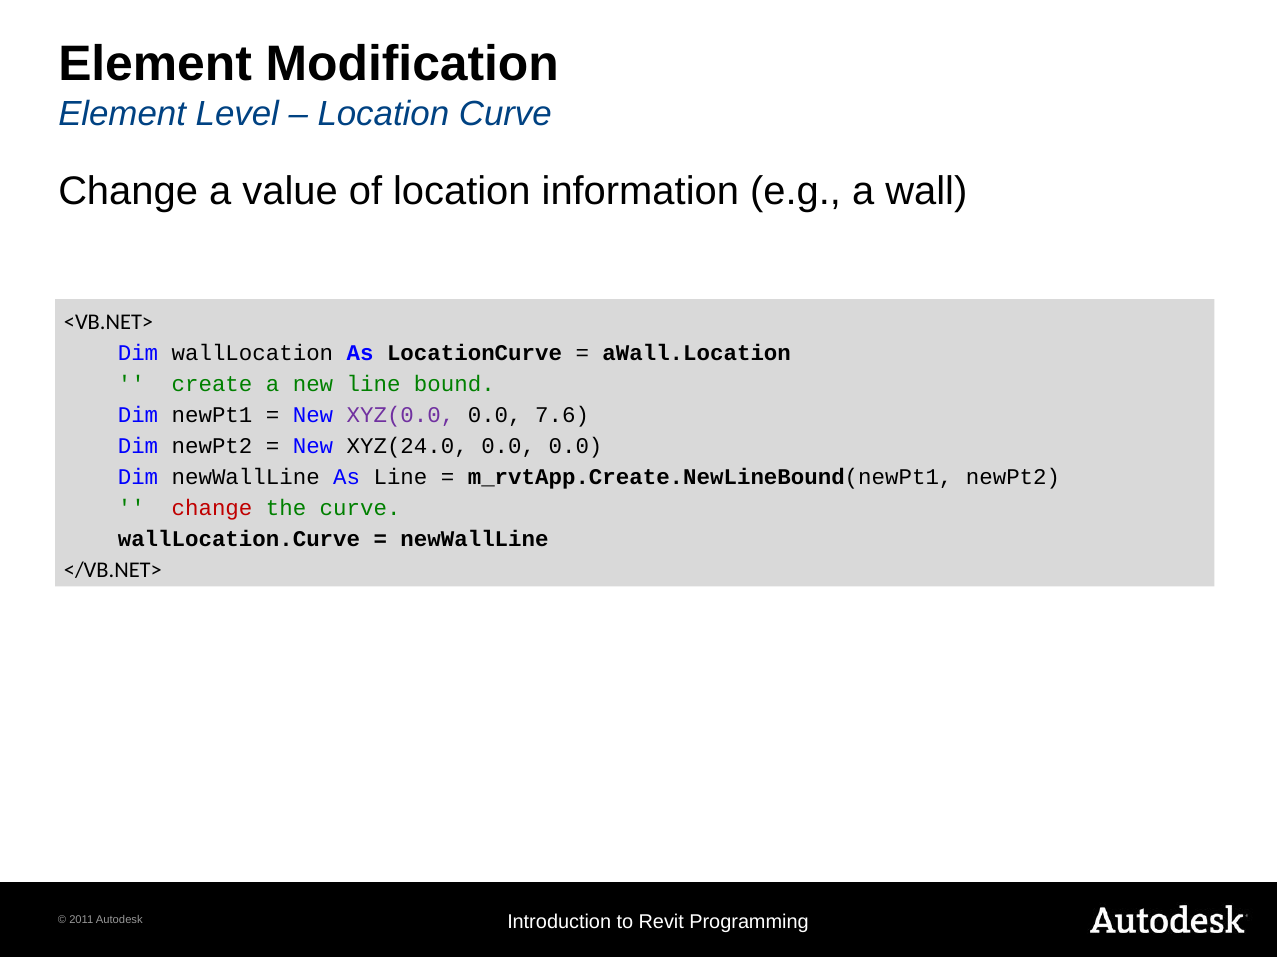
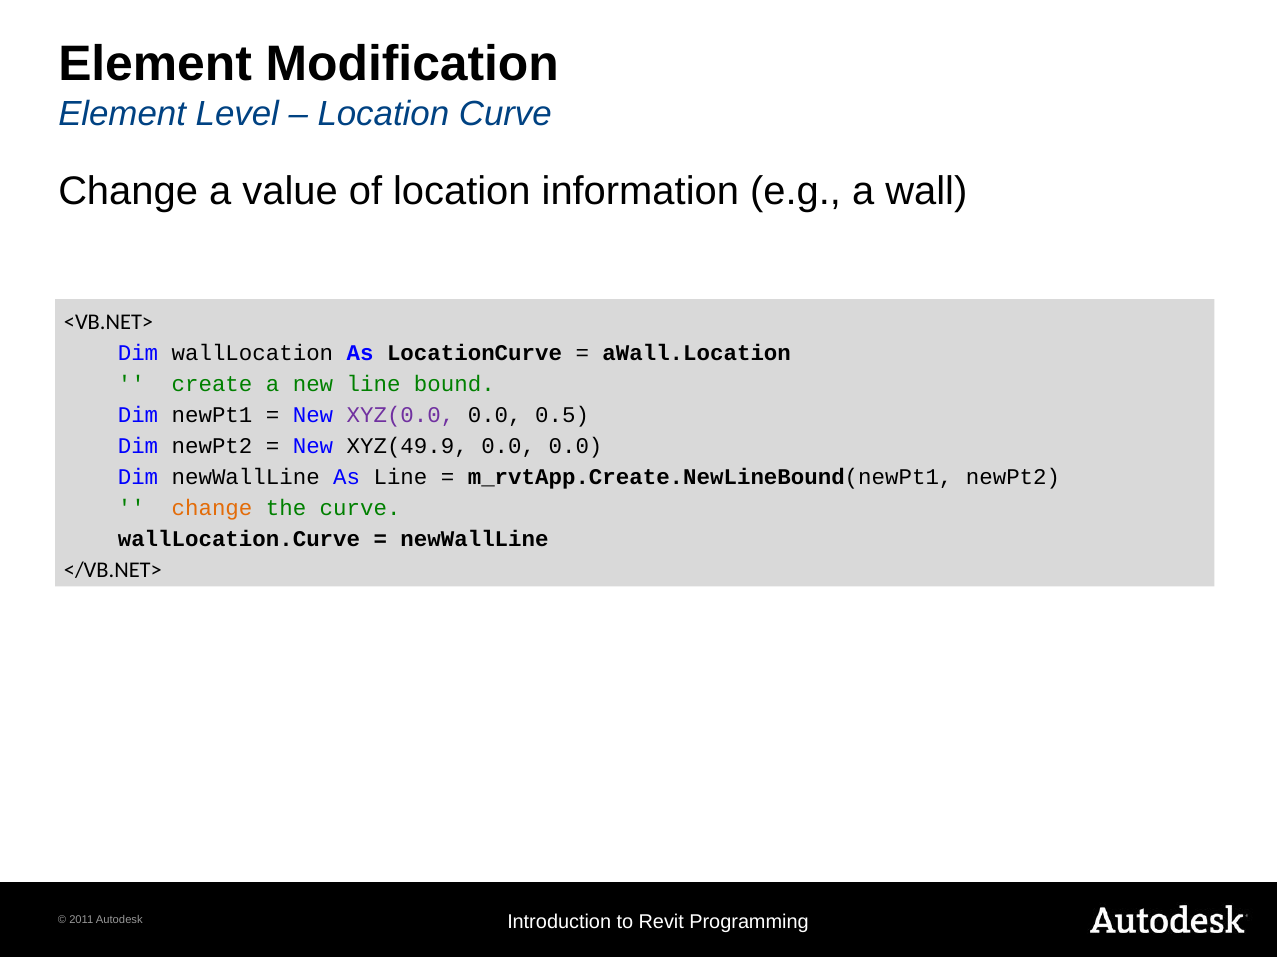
7.6: 7.6 -> 0.5
XYZ(24.0: XYZ(24.0 -> XYZ(49.9
change at (212, 508) colour: red -> orange
